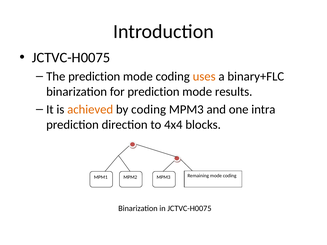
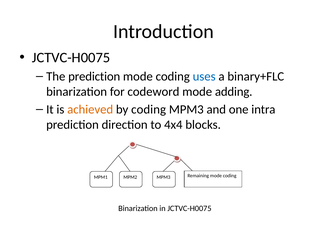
uses colour: orange -> blue
for prediction: prediction -> codeword
results: results -> adding
